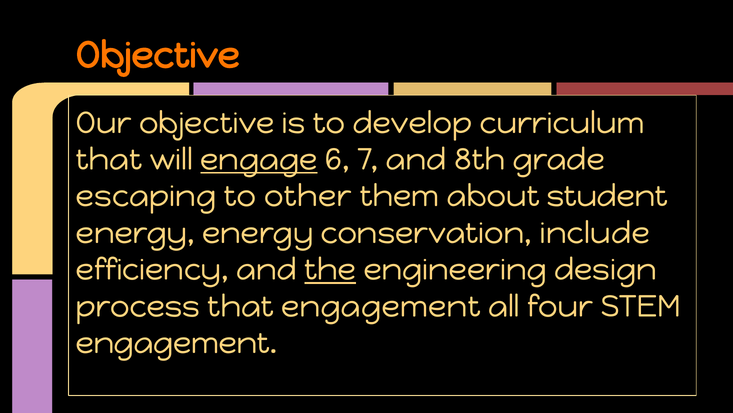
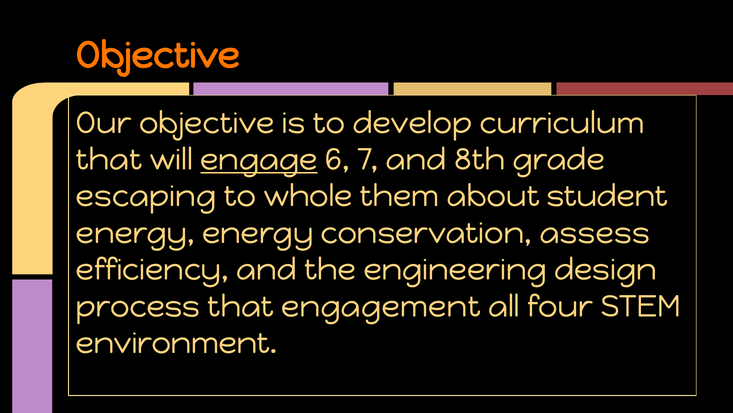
other: other -> whole
include: include -> assess
the underline: present -> none
engagement at (177, 343): engagement -> environment
